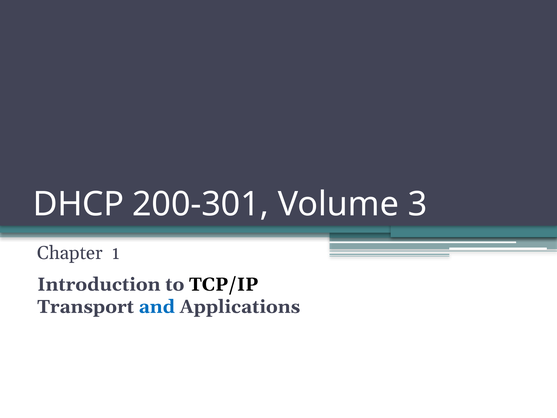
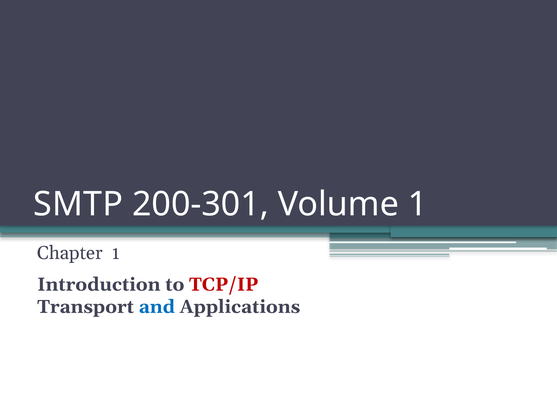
DHCP: DHCP -> SMTP
Volume 3: 3 -> 1
TCP/IP colour: black -> red
